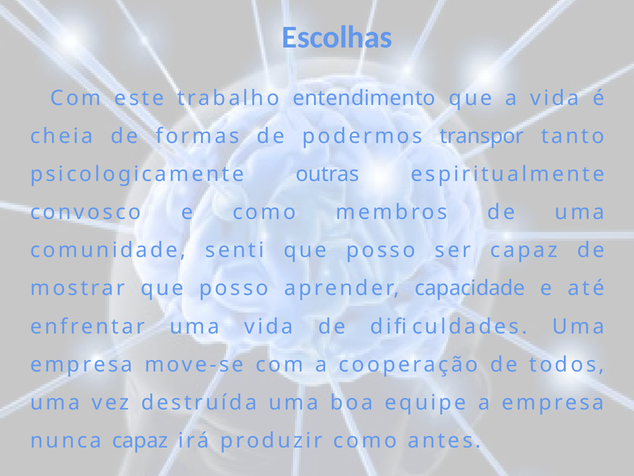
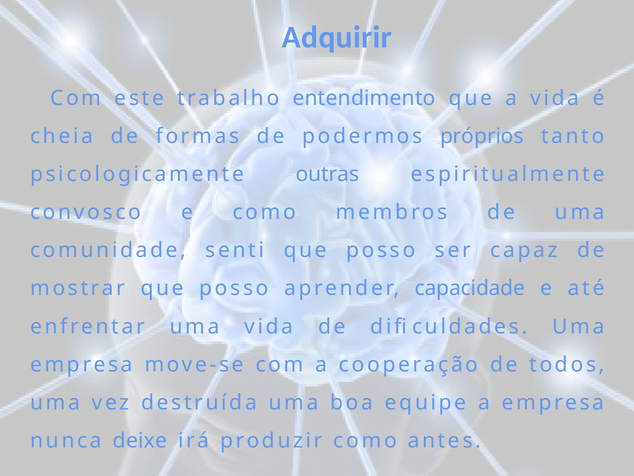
Escolhas: Escolhas -> Adquirir
transpor: transpor -> próprios
nunca capaz: capaz -> deixe
